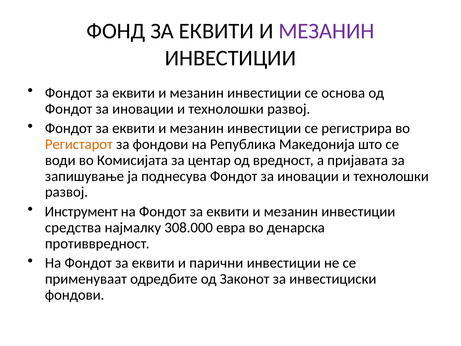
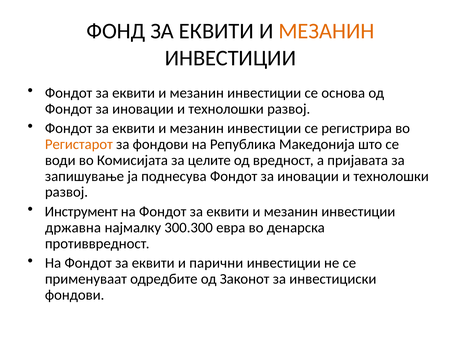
МЕЗАНИН at (326, 31) colour: purple -> orange
центар: центар -> целите
средства: средства -> државна
308.000: 308.000 -> 300.300
